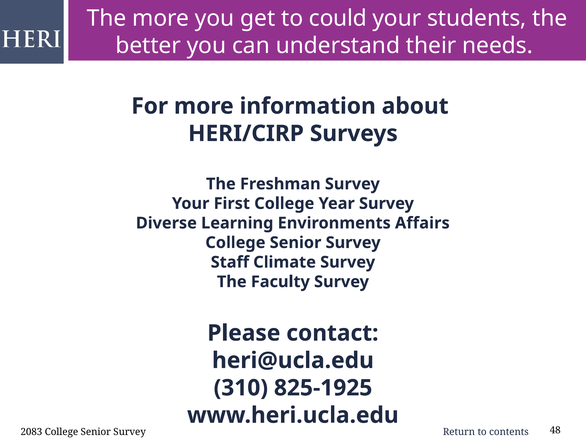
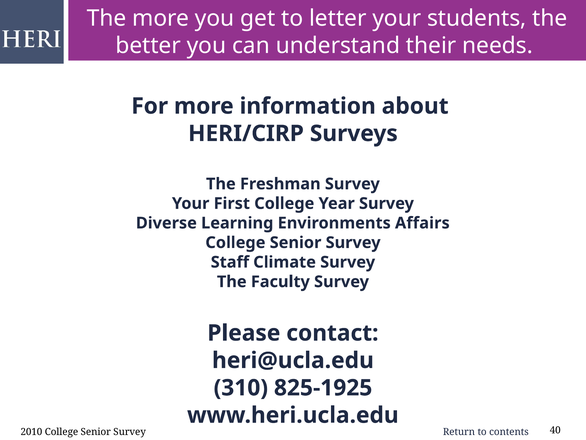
could: could -> letter
2083: 2083 -> 2010
48: 48 -> 40
